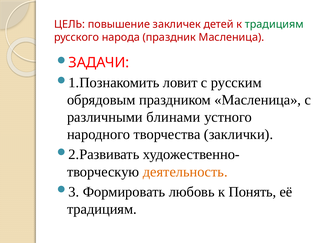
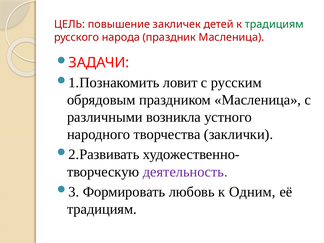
блинами: блинами -> возникла
деятельность colour: orange -> purple
Понять: Понять -> Одним
